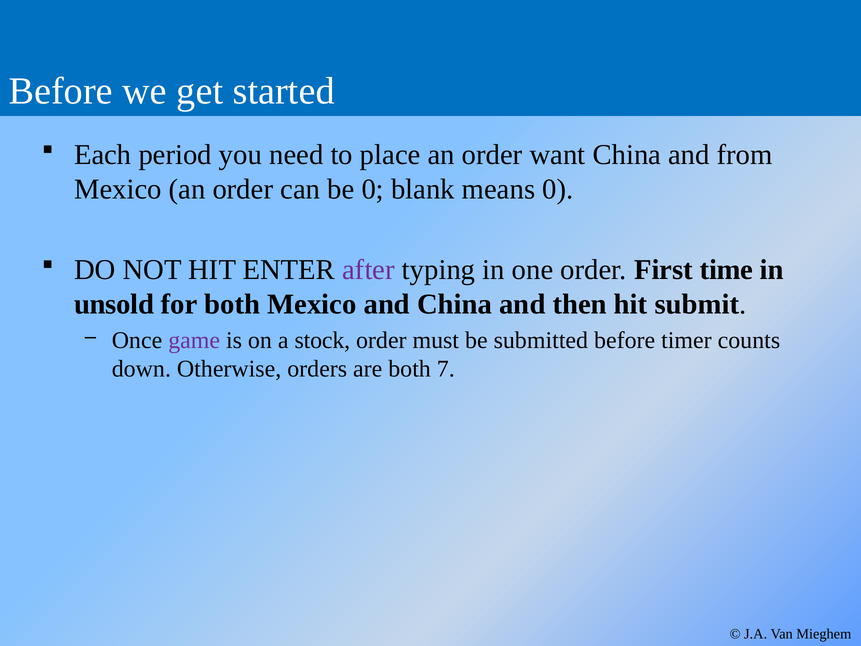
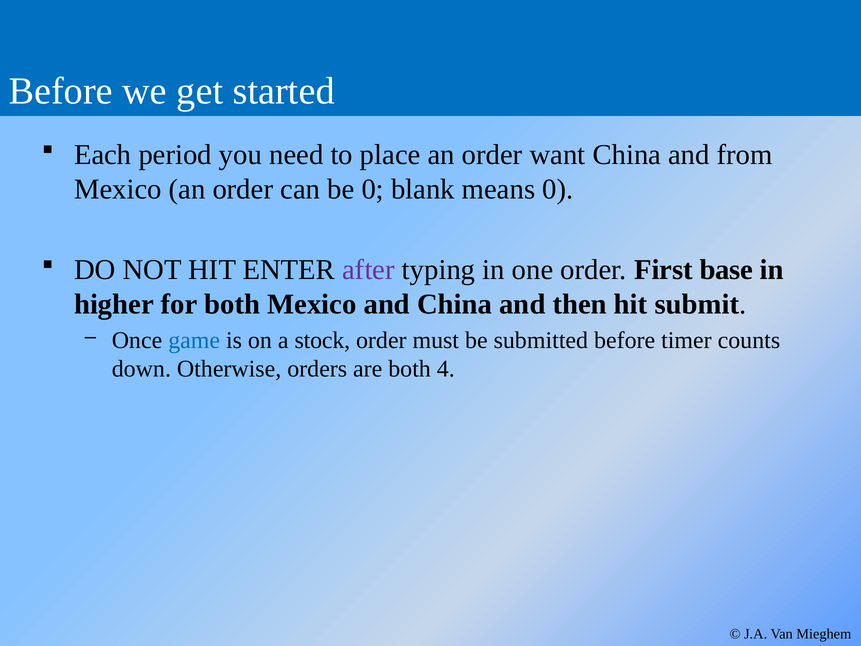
time: time -> base
unsold: unsold -> higher
game colour: purple -> blue
7: 7 -> 4
